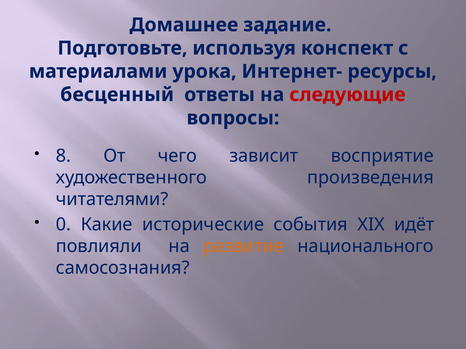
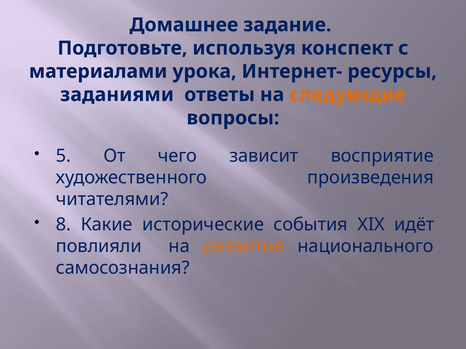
бесценный: бесценный -> заданиями
следующие colour: red -> orange
8: 8 -> 5
0: 0 -> 8
